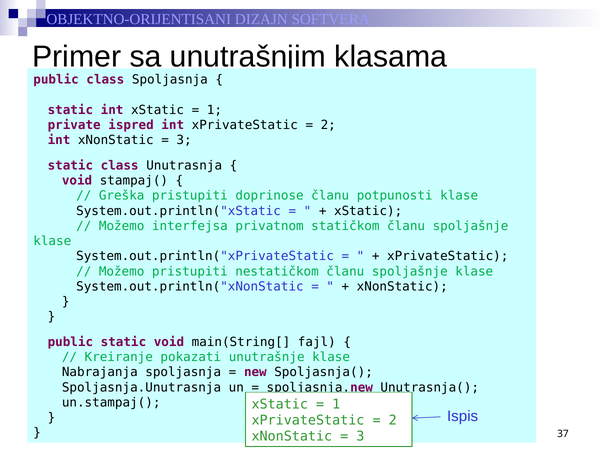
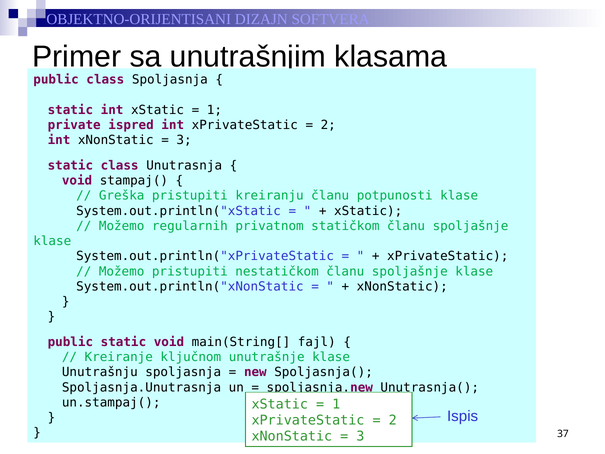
doprinose: doprinose -> kreiranju
interfejsa: interfejsa -> regularnih
pokazati: pokazati -> ključnom
Nabrajanja: Nabrajanja -> Unutrašnju
